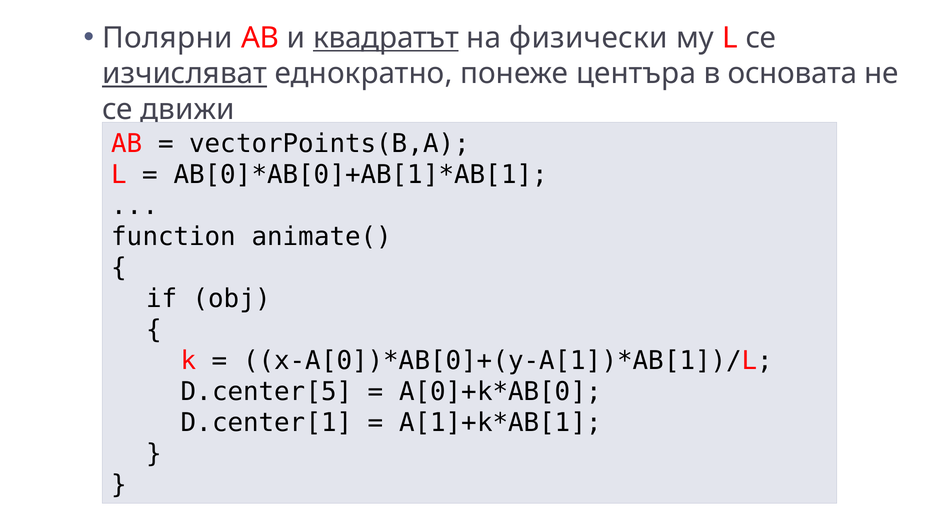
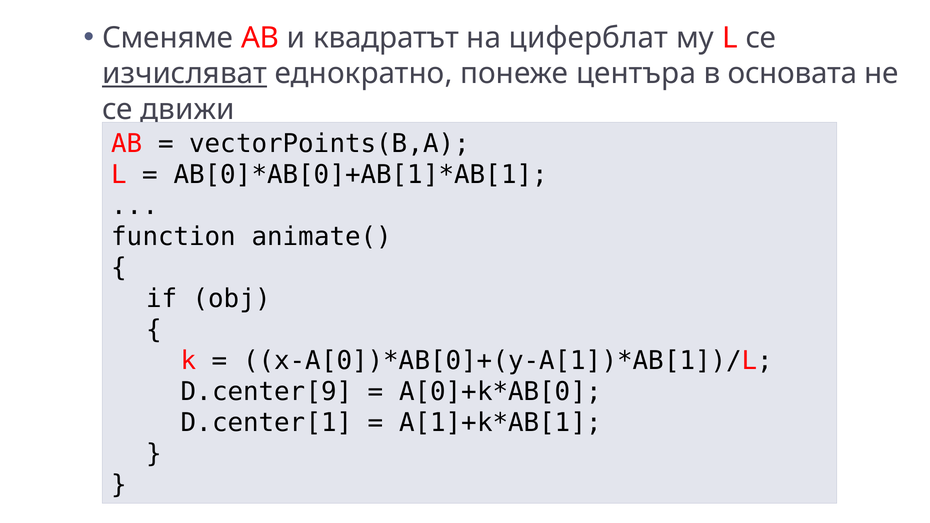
Полярни: Полярни -> Сменяме
квадратът underline: present -> none
физически: физически -> циферблат
D.center[5: D.center[5 -> D.center[9
